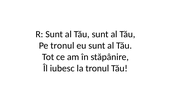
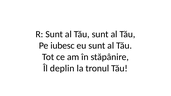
Pe tronul: tronul -> iubesc
iubesc: iubesc -> deplin
